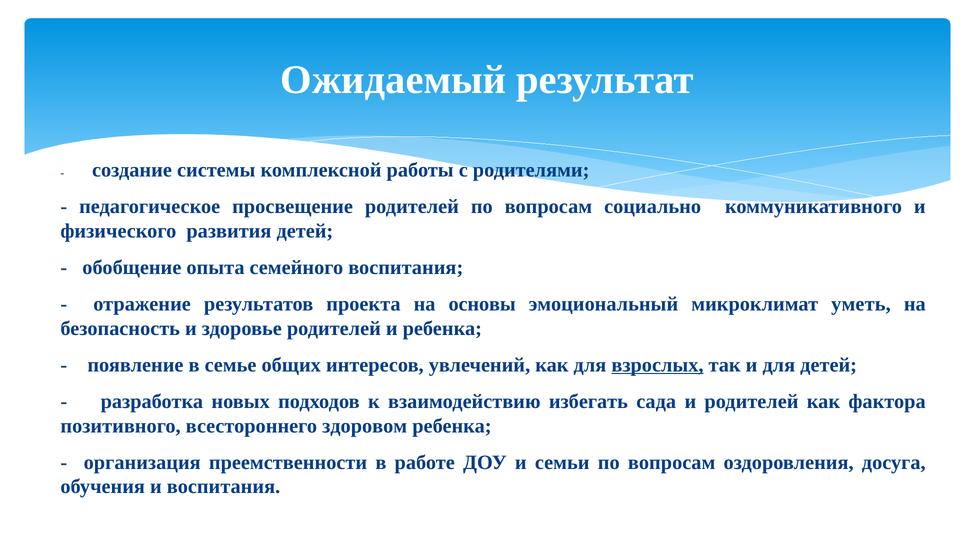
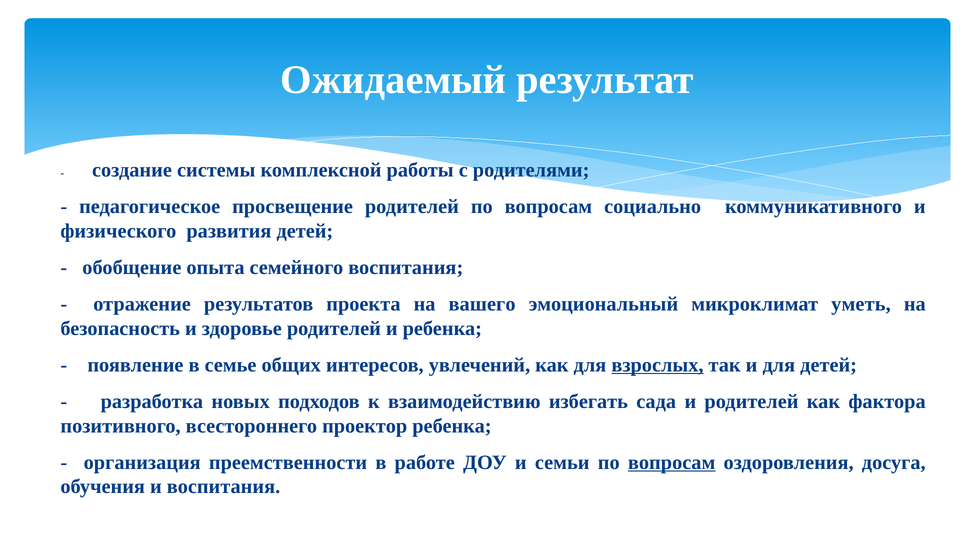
основы: основы -> вашего
здоровом: здоровом -> проектор
вопросам at (672, 462) underline: none -> present
